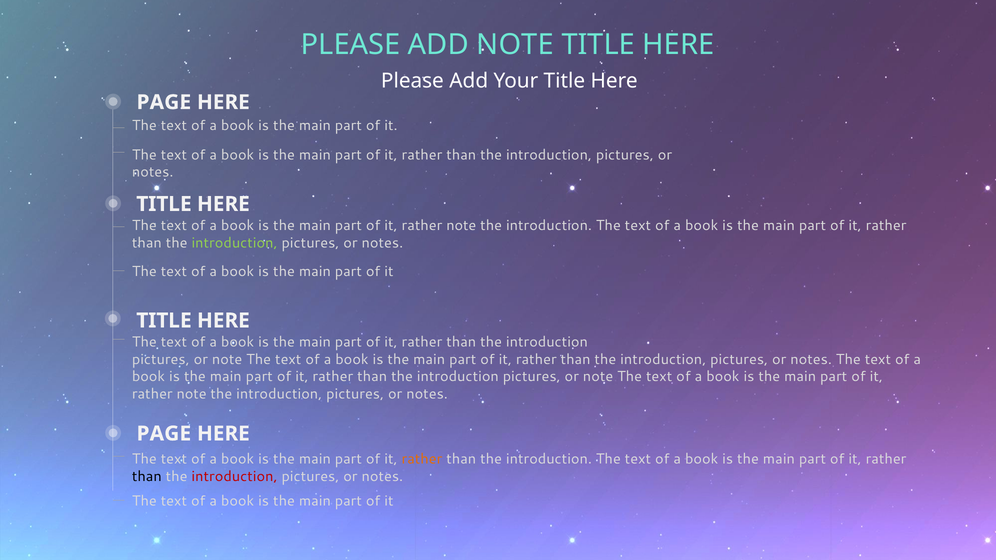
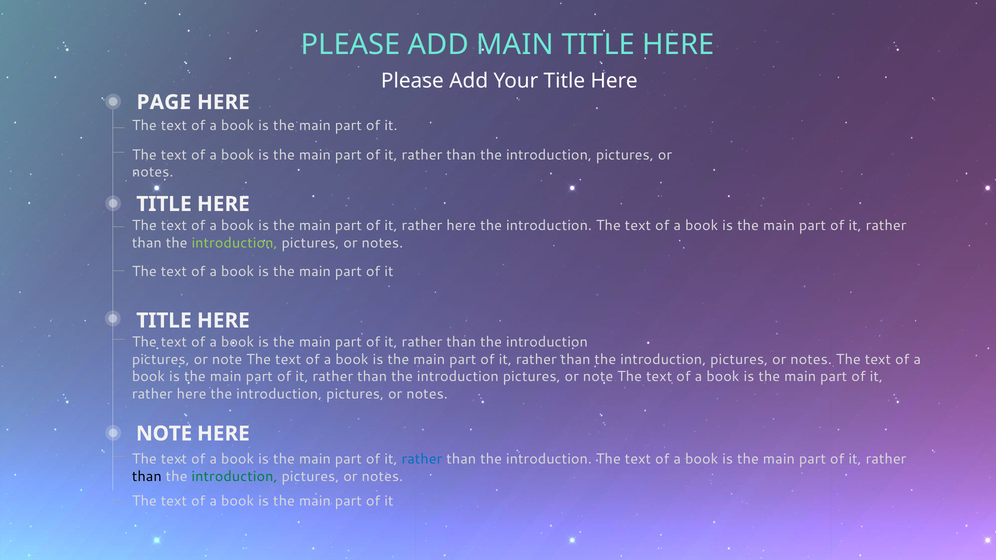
ADD NOTE: NOTE -> MAIN
note at (461, 226): note -> here
note at (192, 394): note -> here
PAGE at (164, 434): PAGE -> NOTE
rather at (422, 459) colour: orange -> blue
introduction at (235, 477) colour: red -> green
